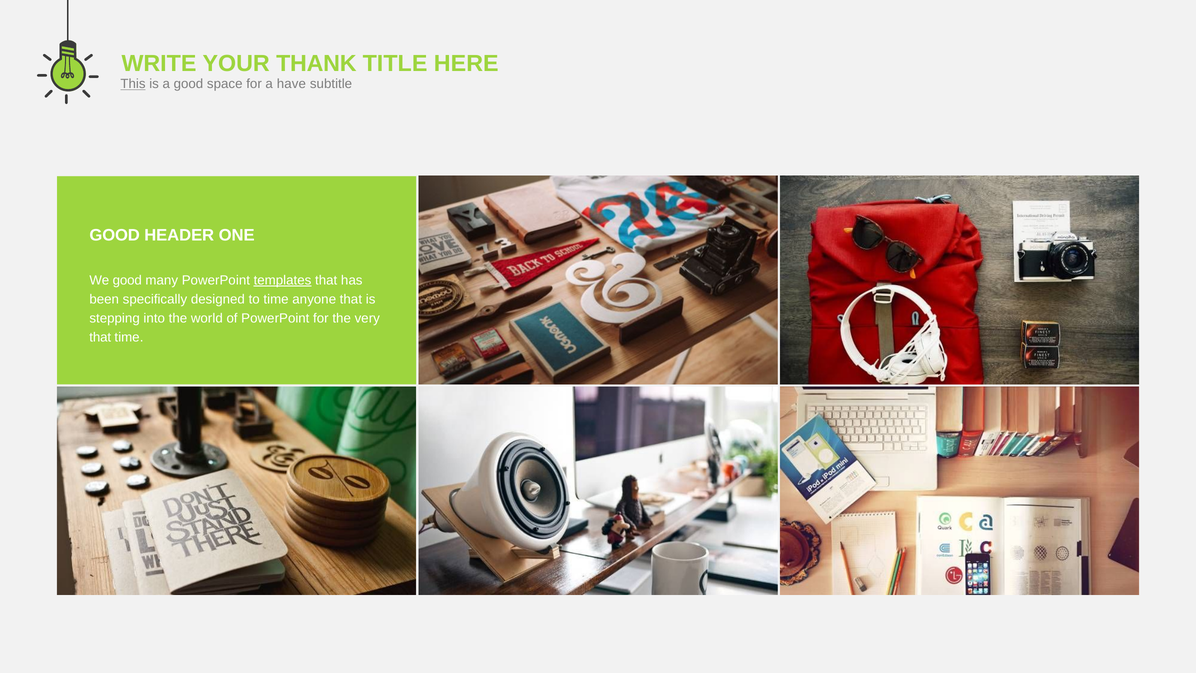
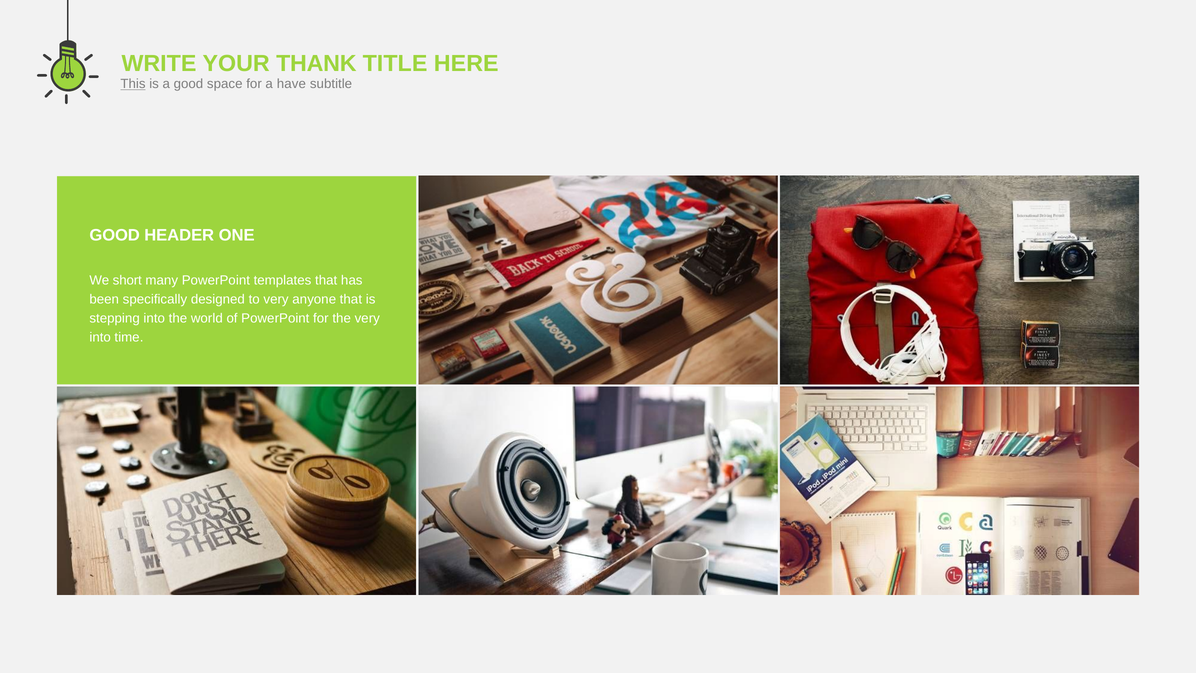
We good: good -> short
templates underline: present -> none
to time: time -> very
that at (100, 337): that -> into
